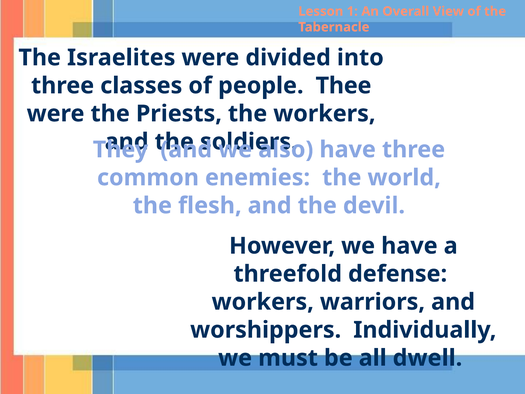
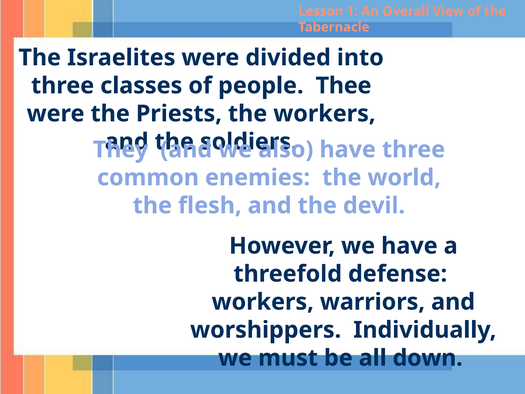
dwell: dwell -> down
